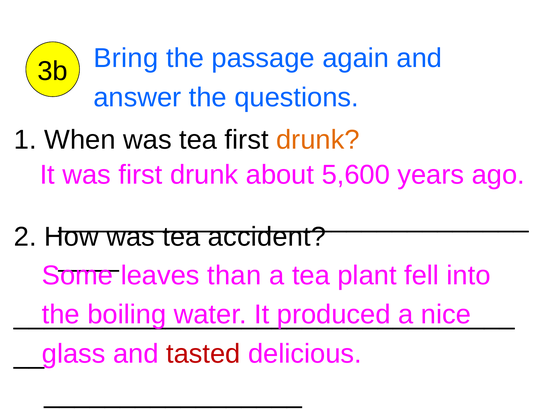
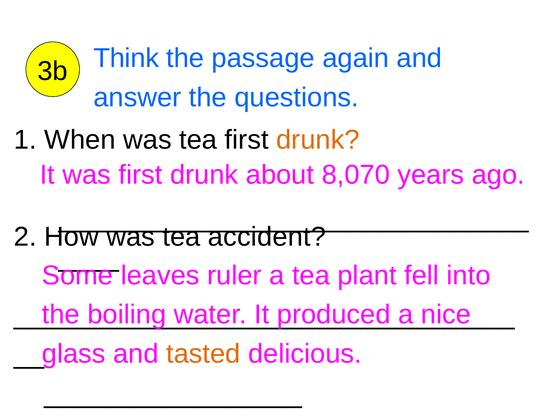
Bring: Bring -> Think
5,600: 5,600 -> 8,070
than: than -> ruler
tasted colour: red -> orange
